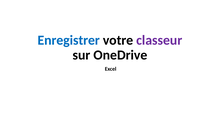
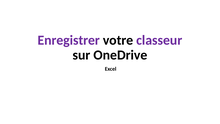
Enregistrer colour: blue -> purple
